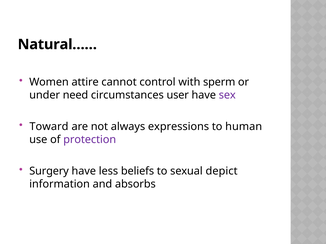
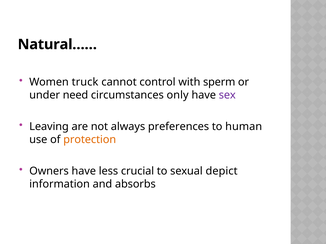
attire: attire -> truck
user: user -> only
Toward: Toward -> Leaving
expressions: expressions -> preferences
protection colour: purple -> orange
Surgery: Surgery -> Owners
beliefs: beliefs -> crucial
